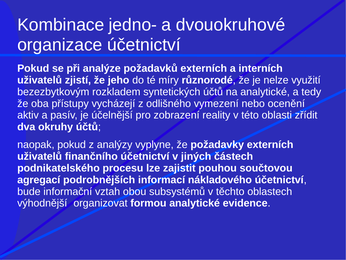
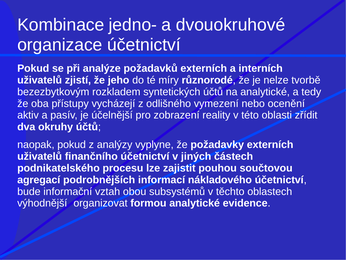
využití: využití -> tvorbě
